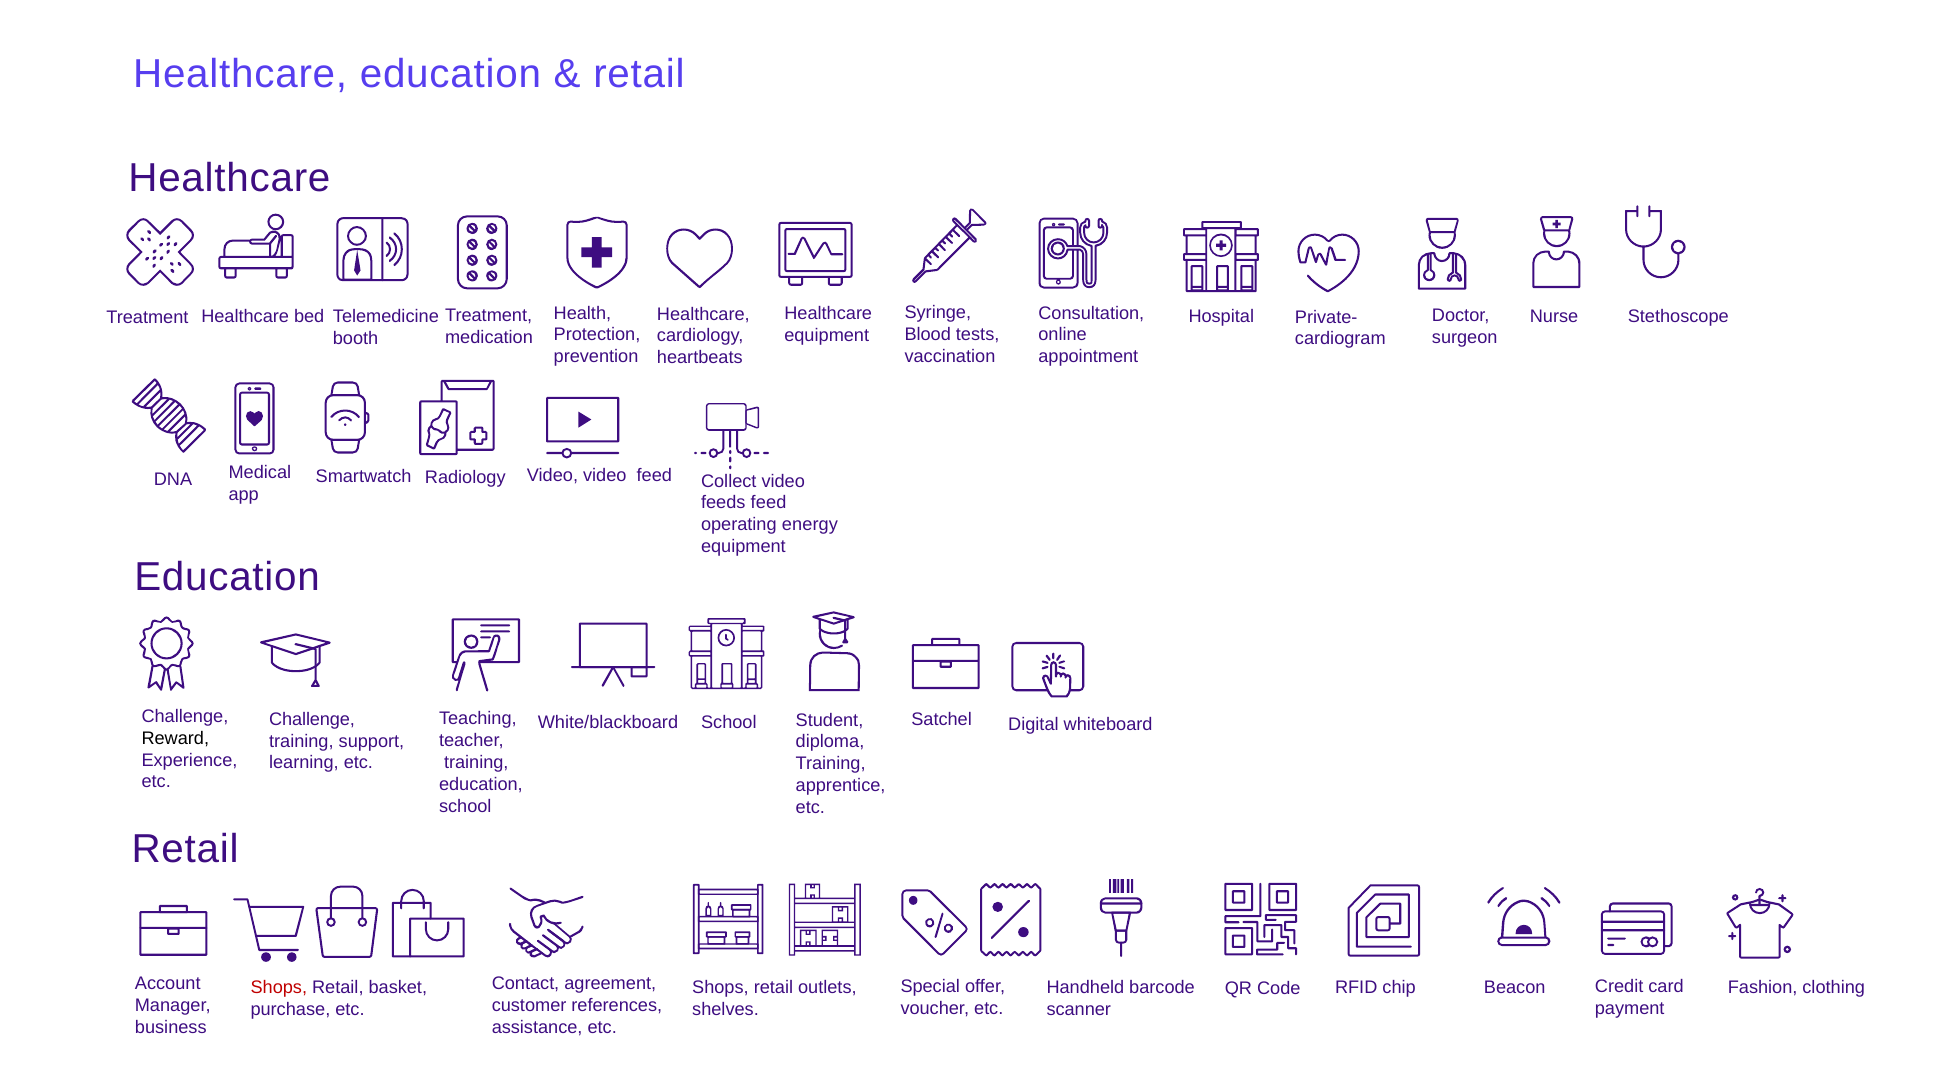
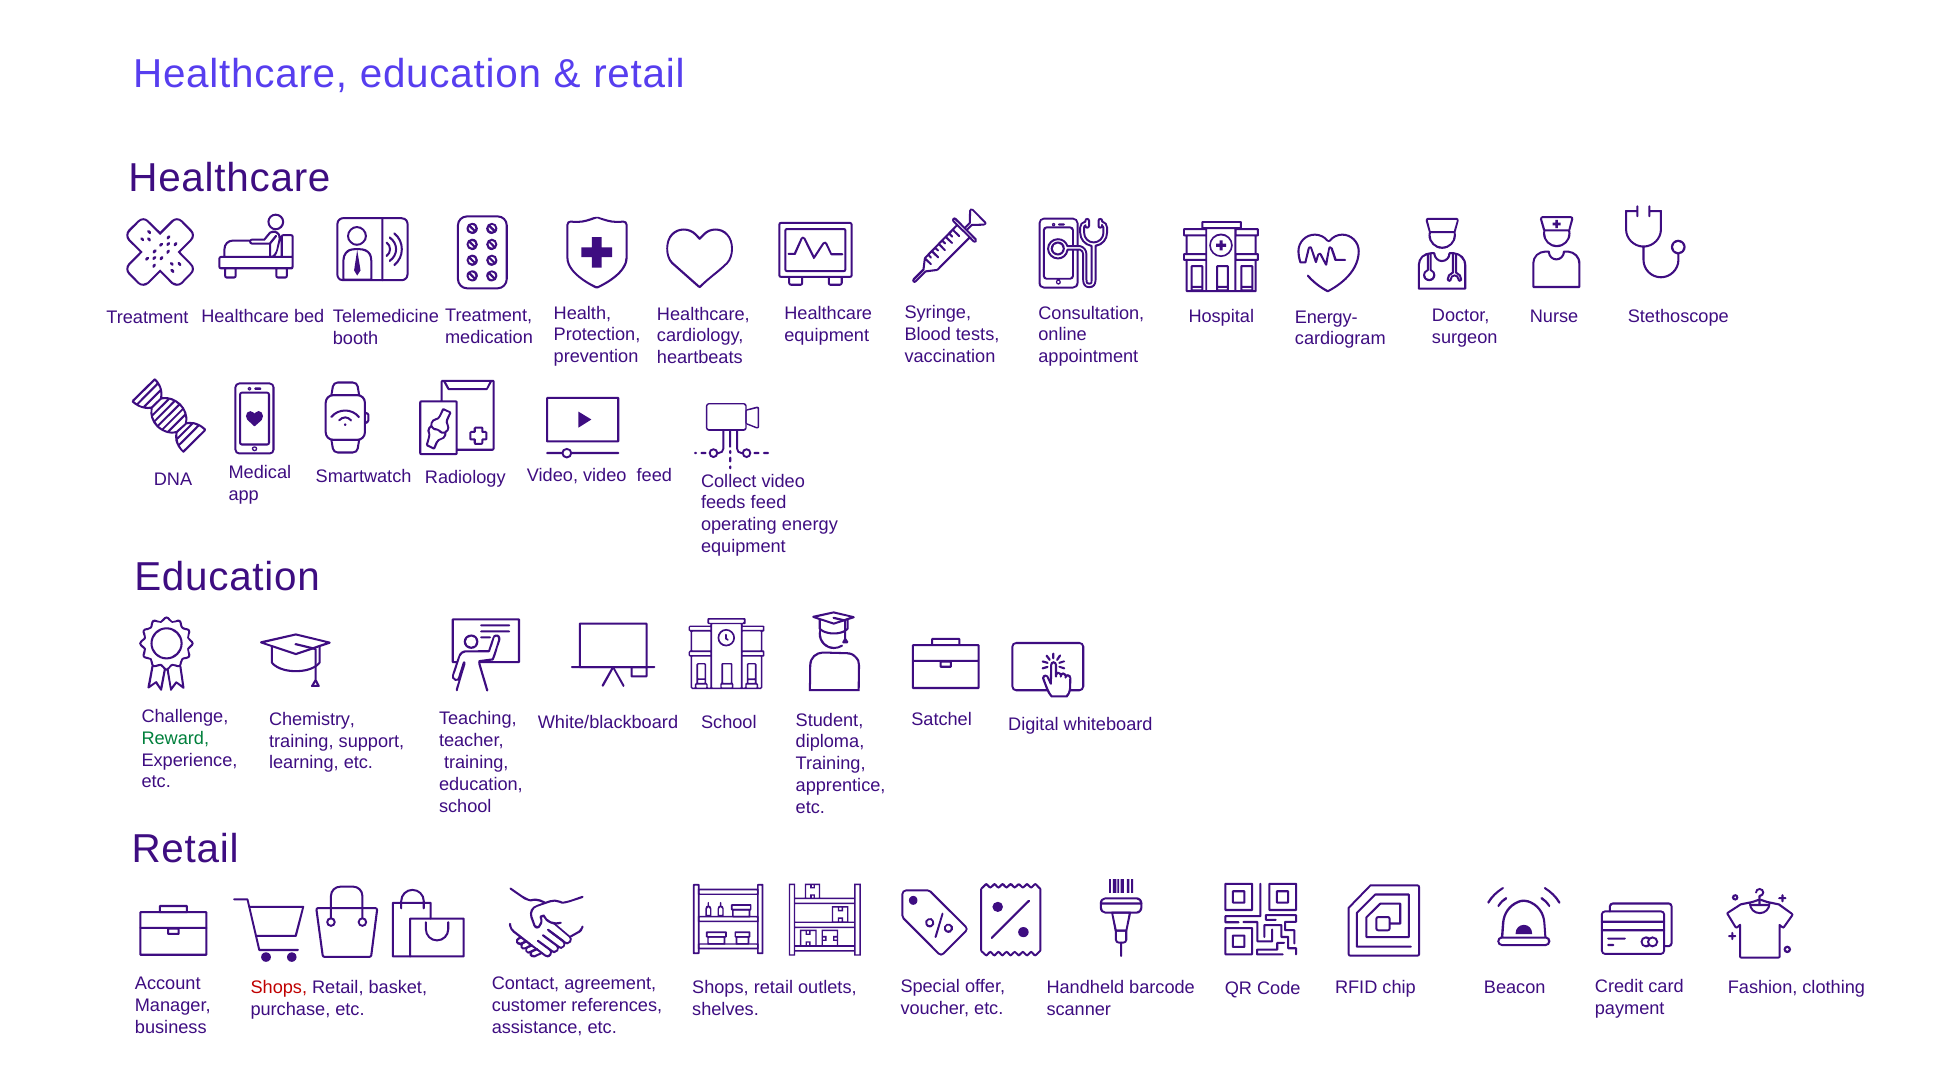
Private-: Private- -> Energy-
Challenge at (312, 720): Challenge -> Chemistry
Reward colour: black -> green
